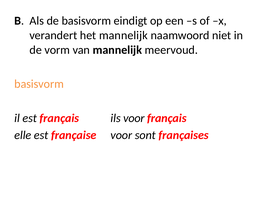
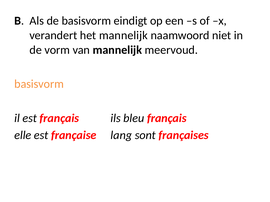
ils voor: voor -> bleu
française voor: voor -> lang
